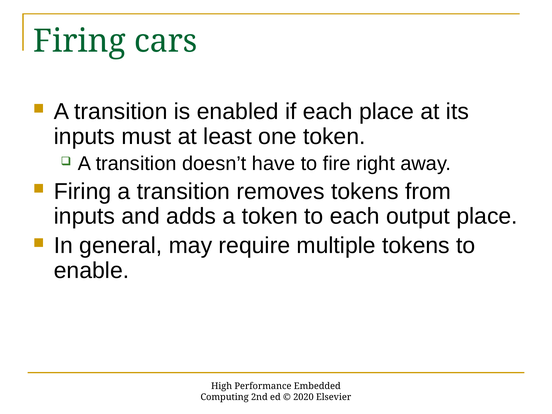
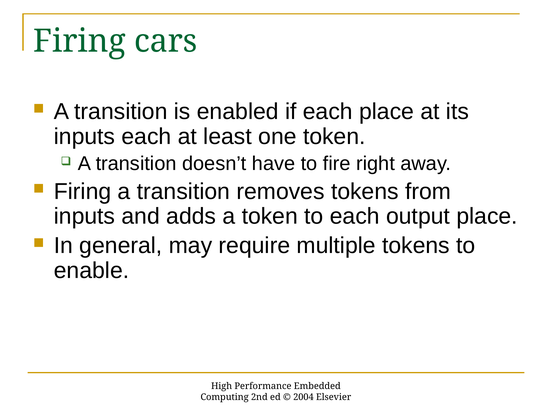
inputs must: must -> each
2020: 2020 -> 2004
